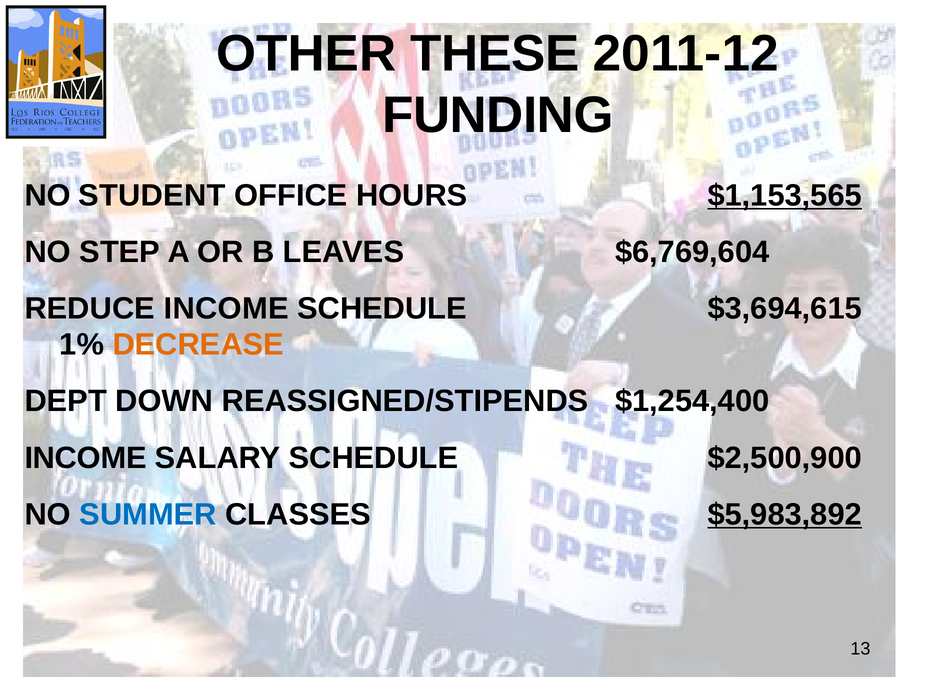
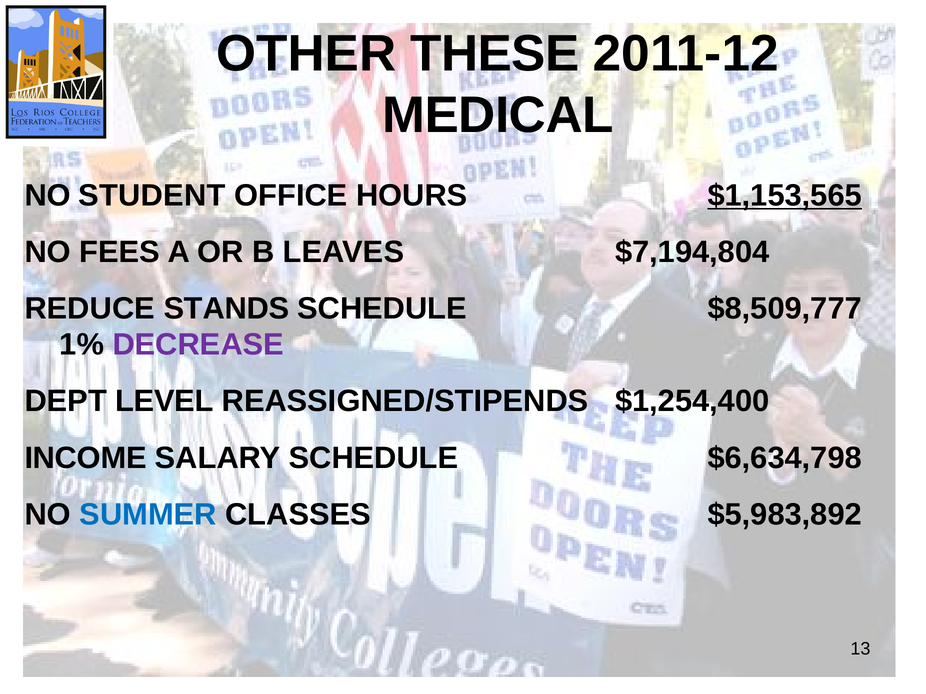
FUNDING: FUNDING -> MEDICAL
STEP: STEP -> FEES
$6,769,604: $6,769,604 -> $7,194,804
REDUCE INCOME: INCOME -> STANDS
$3,694,615: $3,694,615 -> $8,509,777
DECREASE colour: orange -> purple
DOWN: DOWN -> LEVEL
$2,500,900: $2,500,900 -> $6,634,798
$5,983,892 underline: present -> none
